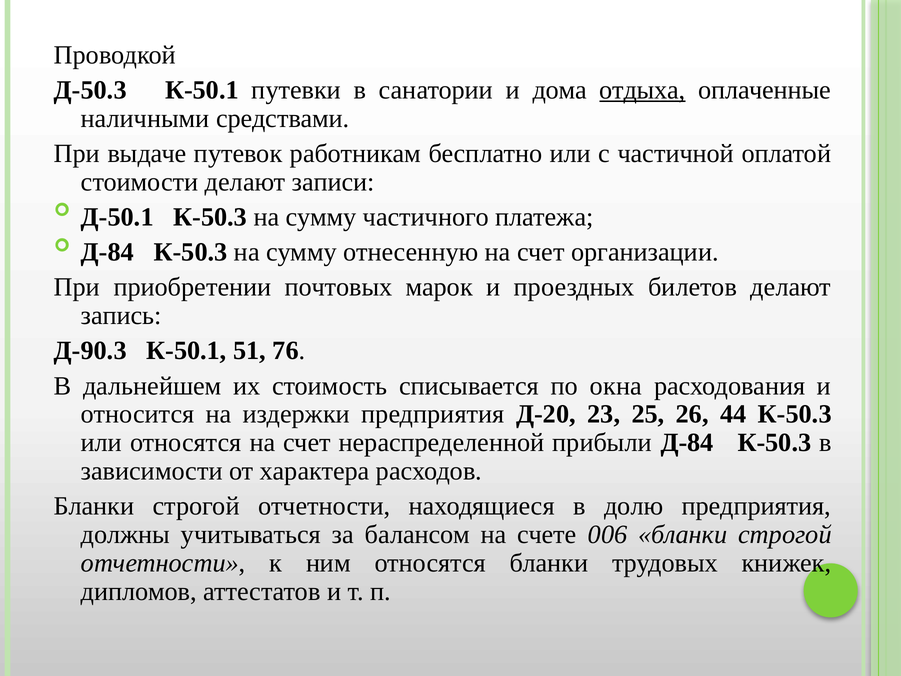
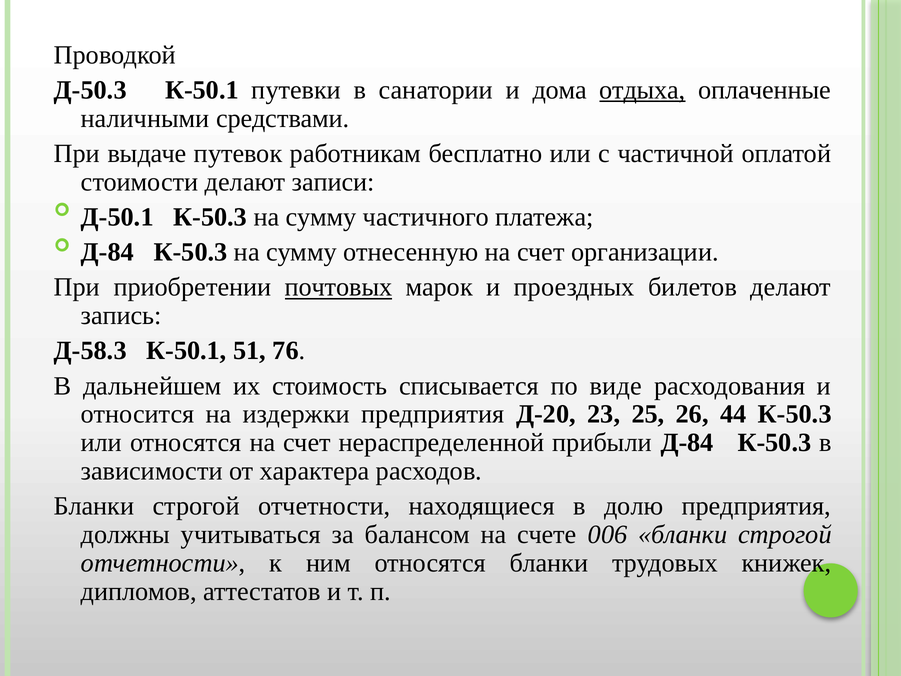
почтовых underline: none -> present
Д-90.3: Д-90.3 -> Д-58.3
окна: окна -> виде
